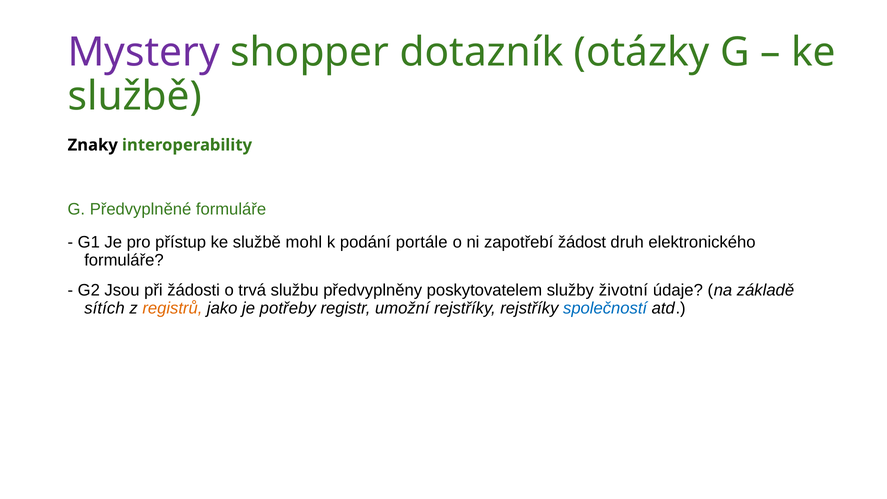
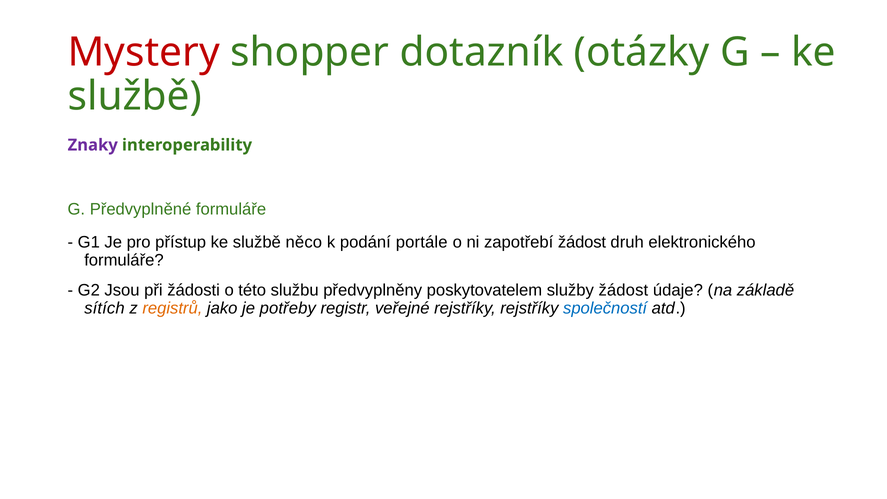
Mystery colour: purple -> red
Znaky colour: black -> purple
mohl: mohl -> něco
trvá: trvá -> této
služby životní: životní -> žádost
umožní: umožní -> veřejné
